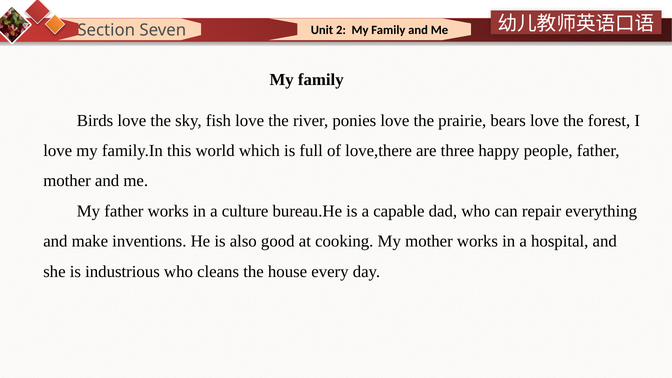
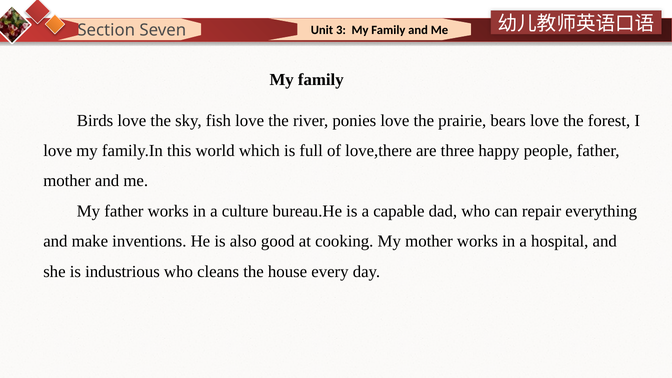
2: 2 -> 3
